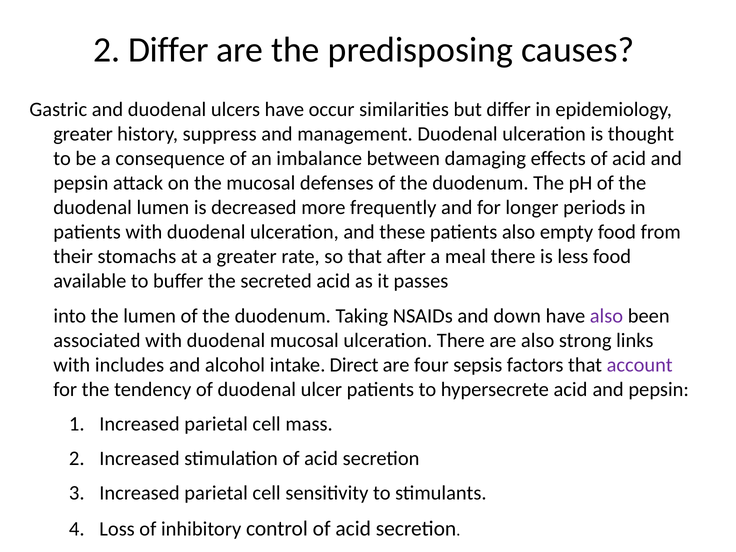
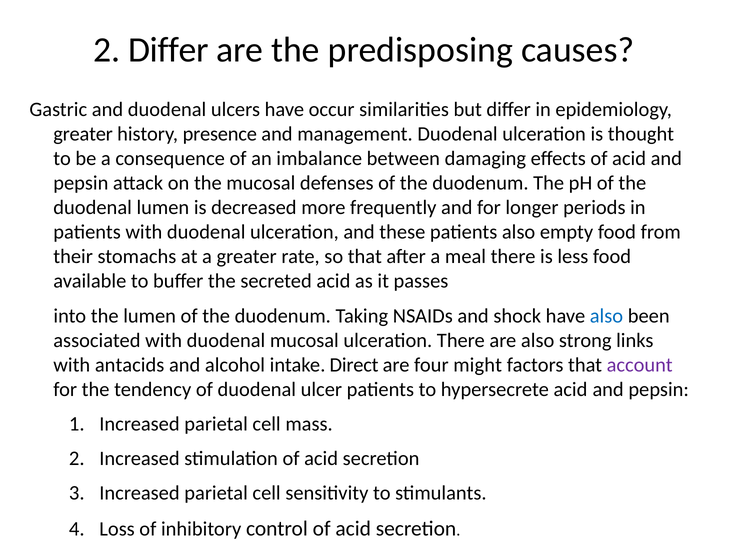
suppress: suppress -> presence
down: down -> shock
also at (606, 316) colour: purple -> blue
includes: includes -> antacids
sepsis: sepsis -> might
